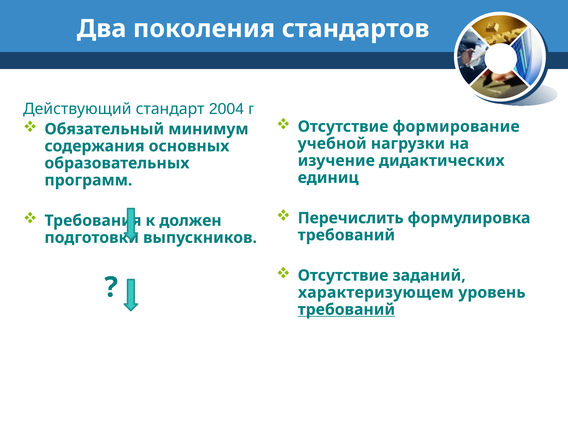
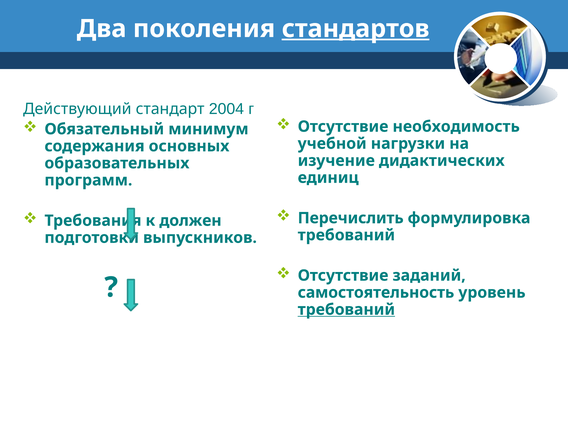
стандартов underline: none -> present
формирование: формирование -> необходимость
характеризующем: характеризующем -> самостоятельность
